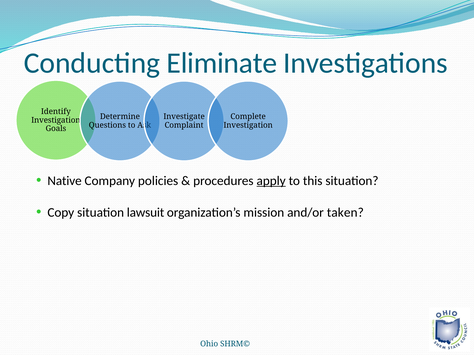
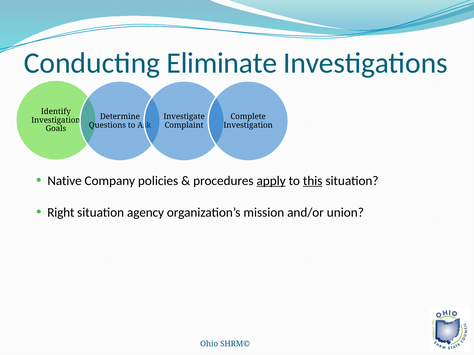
this underline: none -> present
Copy: Copy -> Right
lawsuit: lawsuit -> agency
taken: taken -> union
